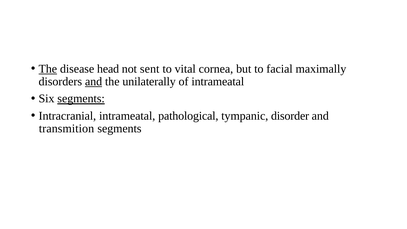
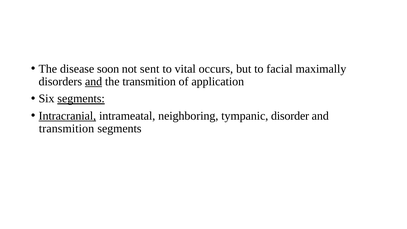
The at (48, 69) underline: present -> none
head: head -> soon
cornea: cornea -> occurs
the unilaterally: unilaterally -> transmition
of intrameatal: intrameatal -> application
Intracranial underline: none -> present
pathological: pathological -> neighboring
